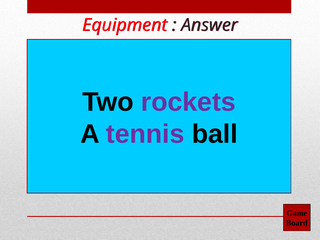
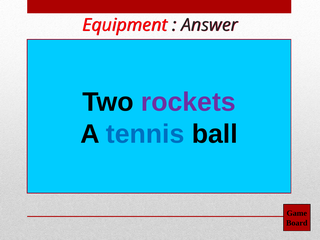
tennis colour: purple -> blue
